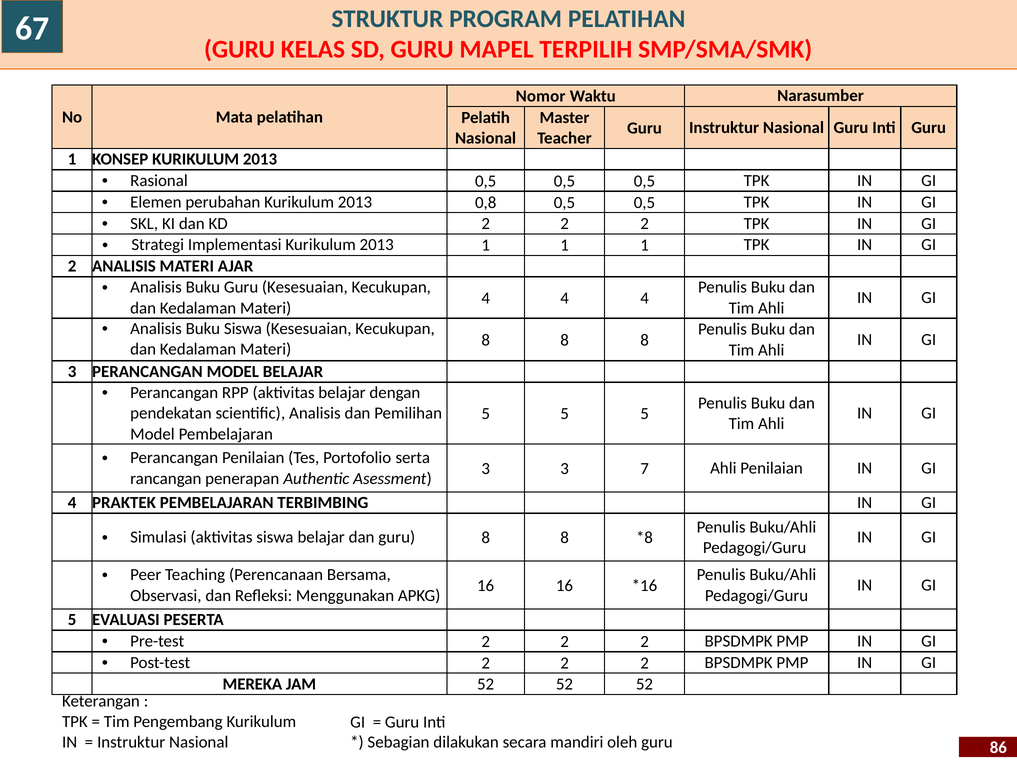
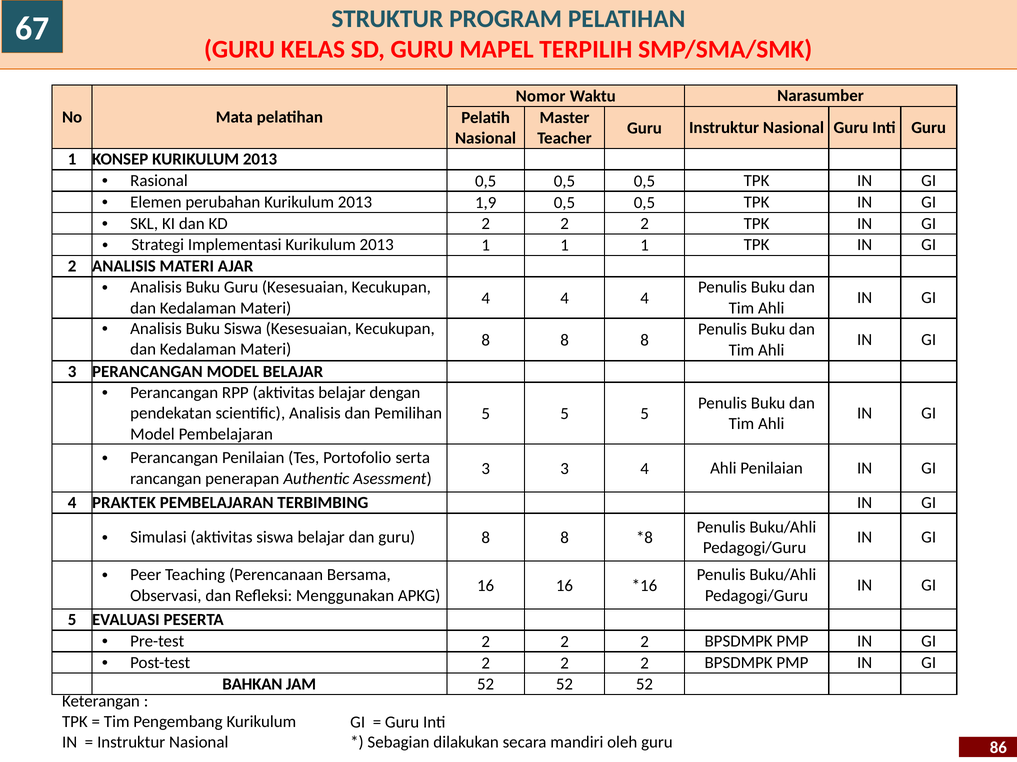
0,8: 0,8 -> 1,9
3 7: 7 -> 4
MEREKA: MEREKA -> BAHKAN
